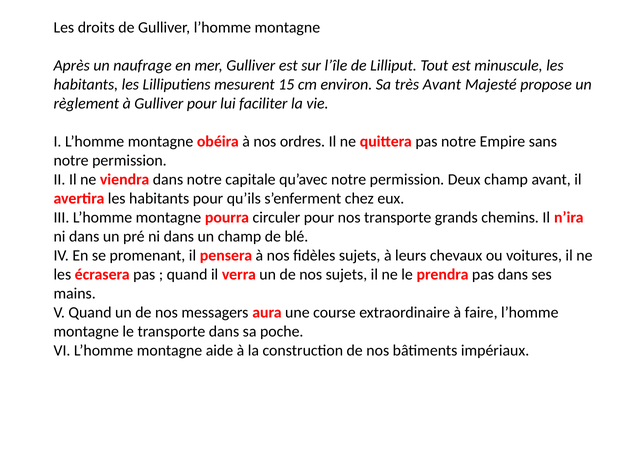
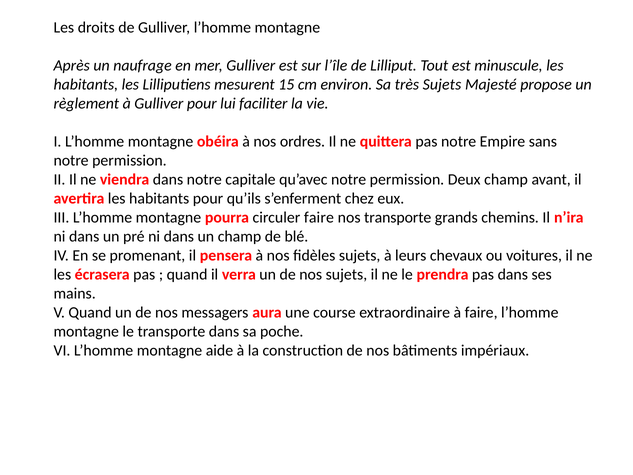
très Avant: Avant -> Sujets
circuler pour: pour -> faire
